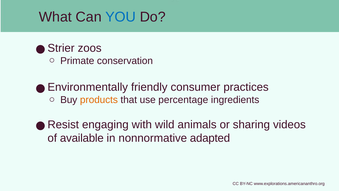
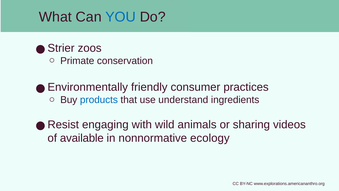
products colour: orange -> blue
percentage: percentage -> understand
adapted: adapted -> ecology
